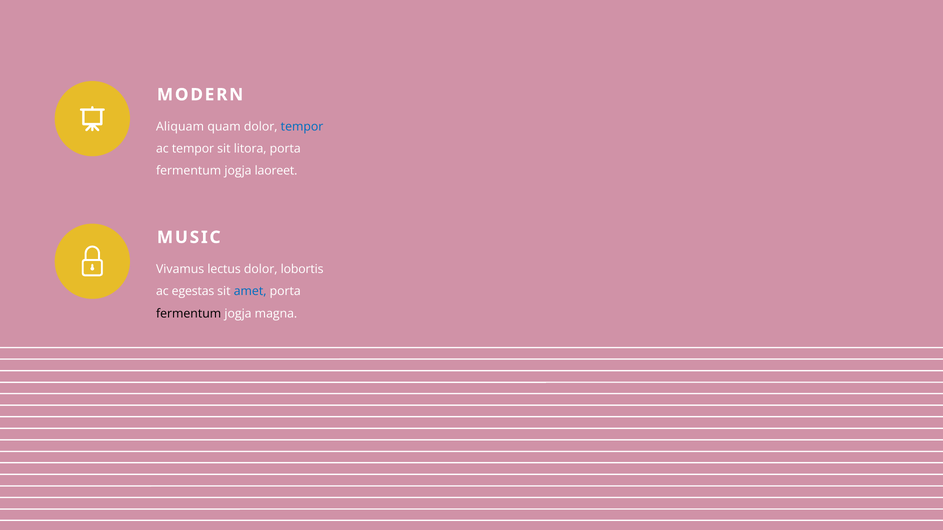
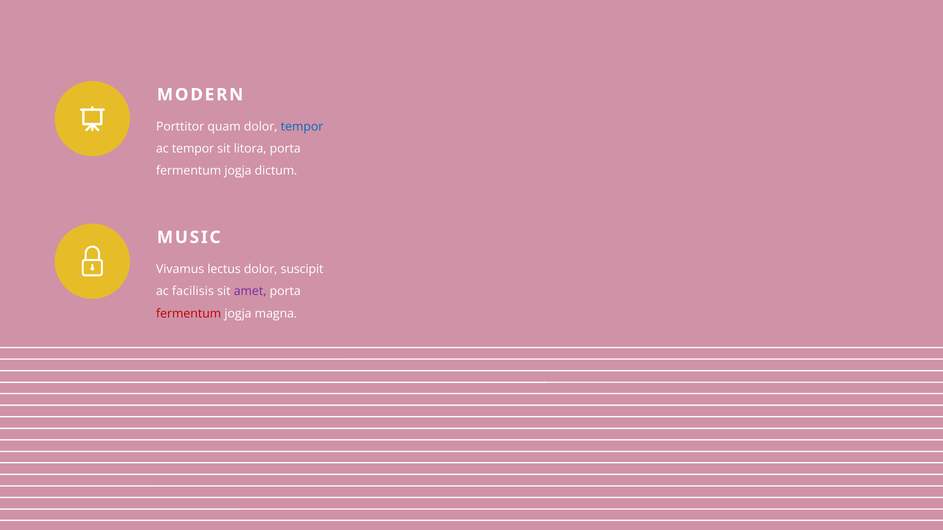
Aliquam: Aliquam -> Porttitor
laoreet: laoreet -> dictum
lobortis: lobortis -> suscipit
egestas: egestas -> facilisis
amet colour: blue -> purple
fermentum at (189, 314) colour: black -> red
